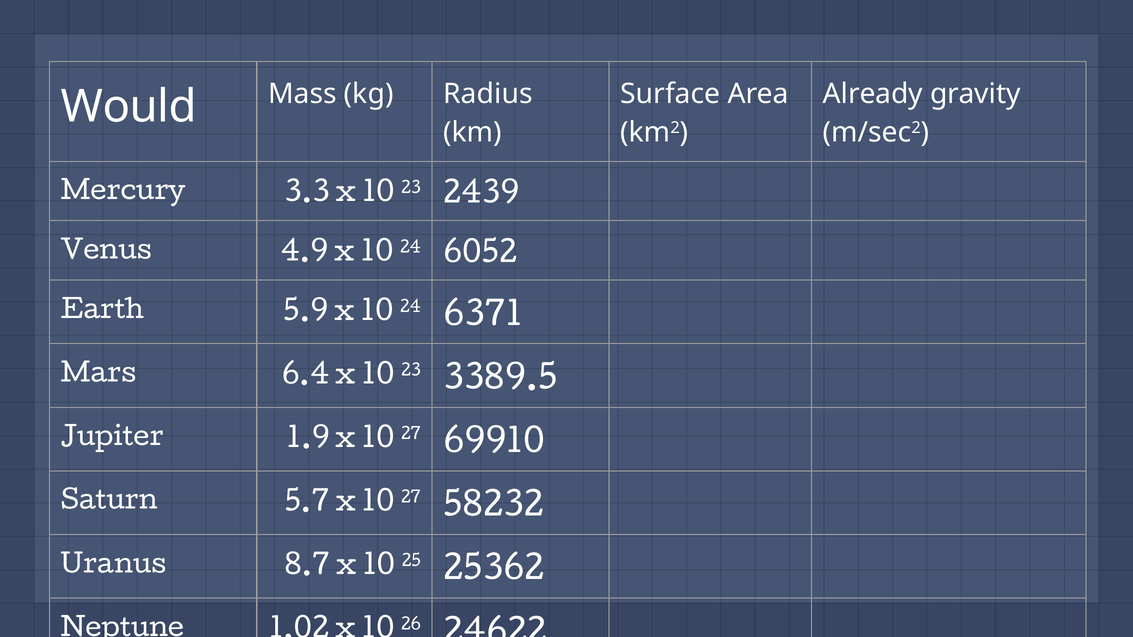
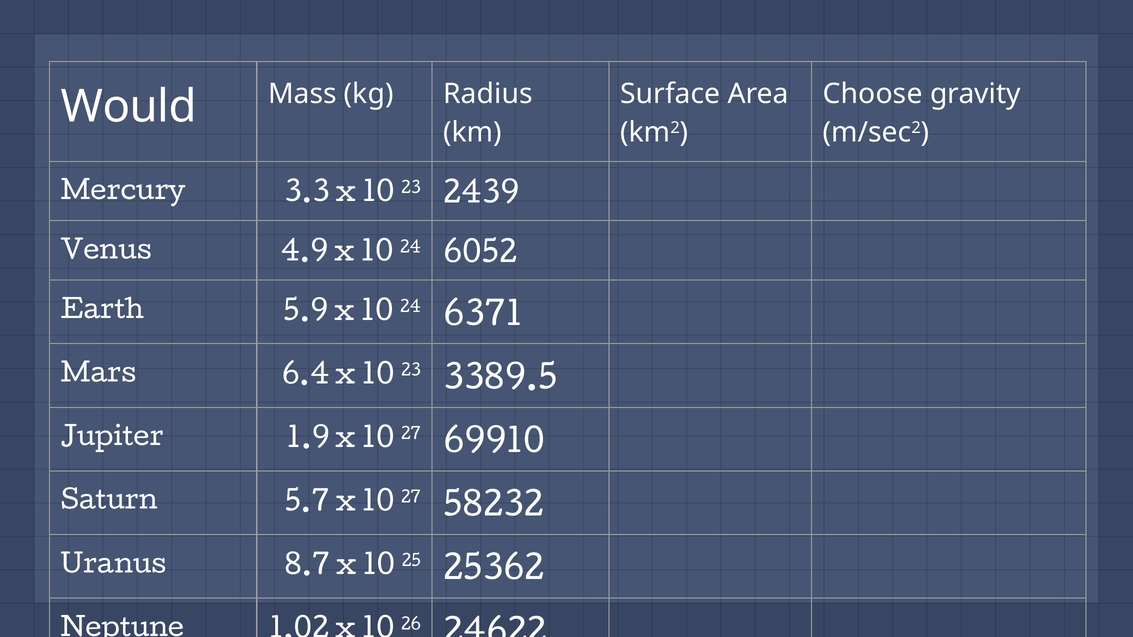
Already: Already -> Choose
